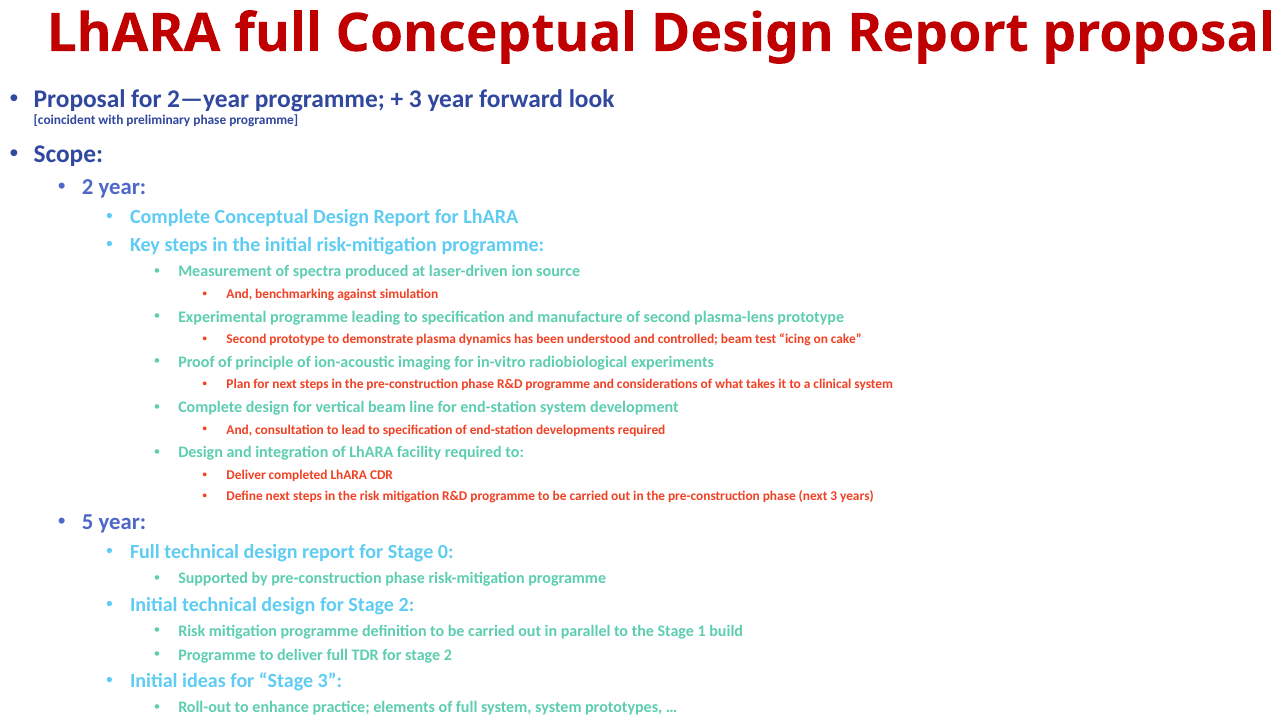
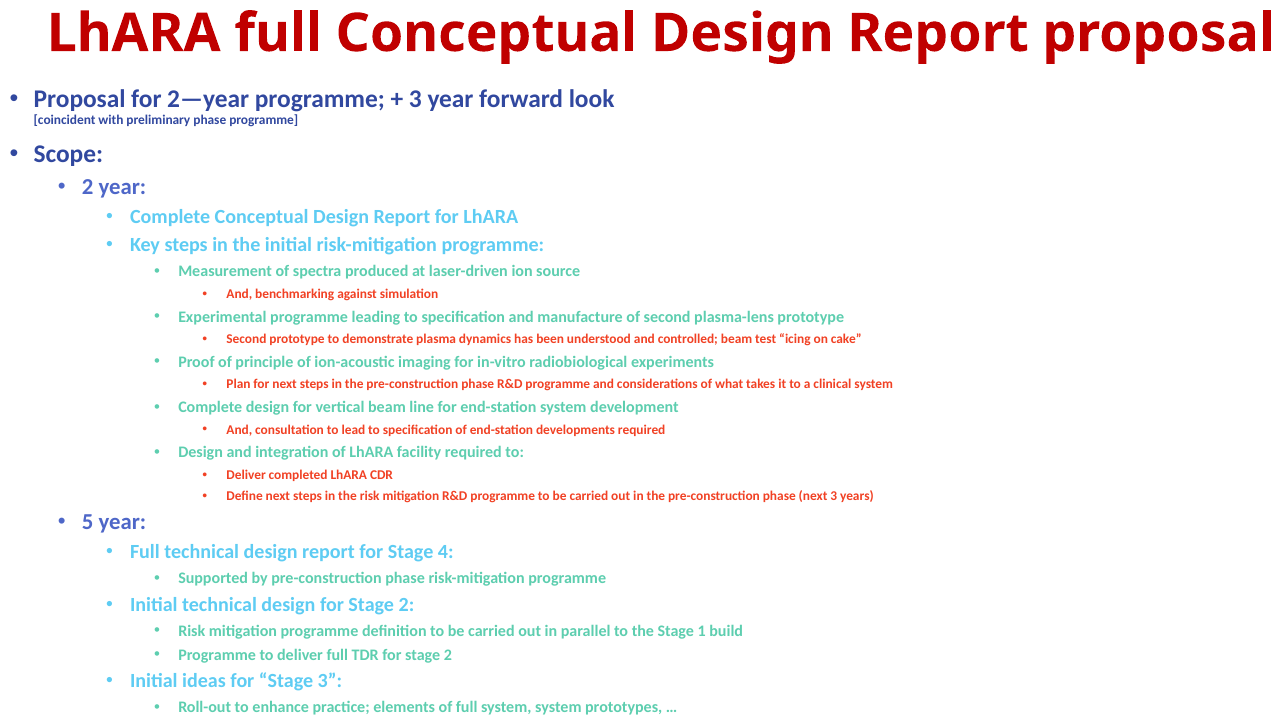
0: 0 -> 4
